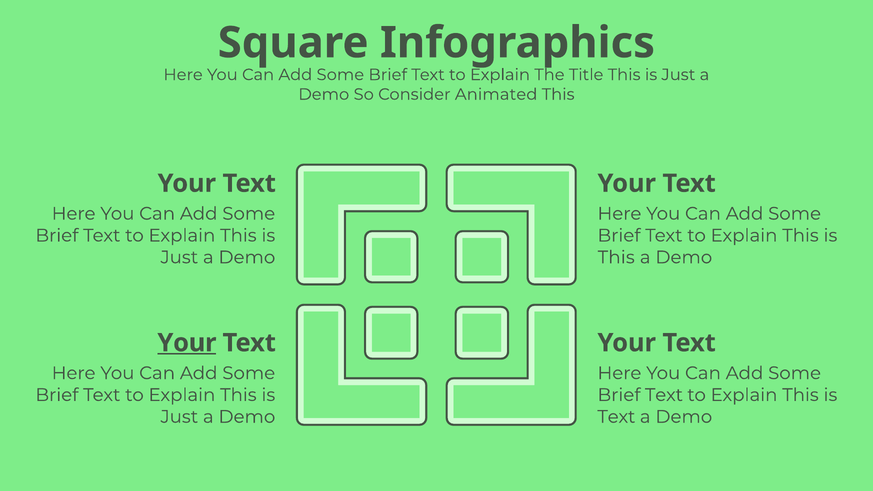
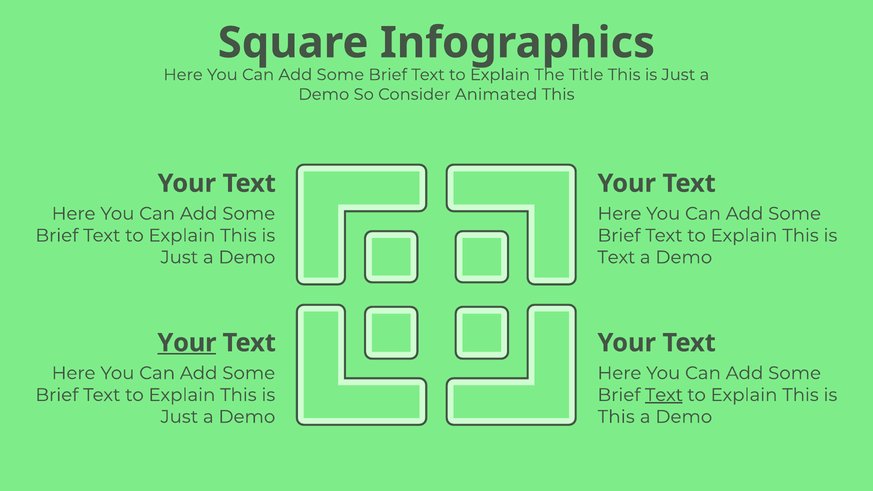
This at (616, 257): This -> Text
Text at (664, 395) underline: none -> present
Text at (616, 417): Text -> This
